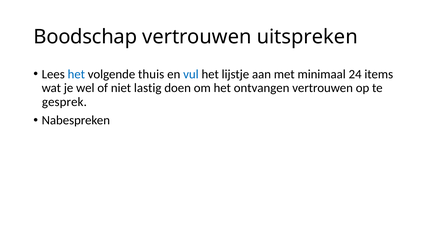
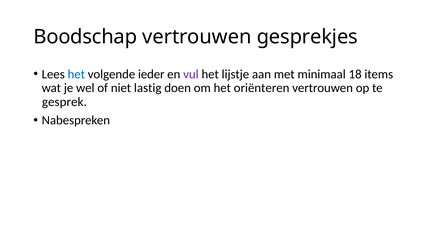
uitspreken: uitspreken -> gesprekjes
thuis: thuis -> ieder
vul colour: blue -> purple
24: 24 -> 18
ontvangen: ontvangen -> oriënteren
